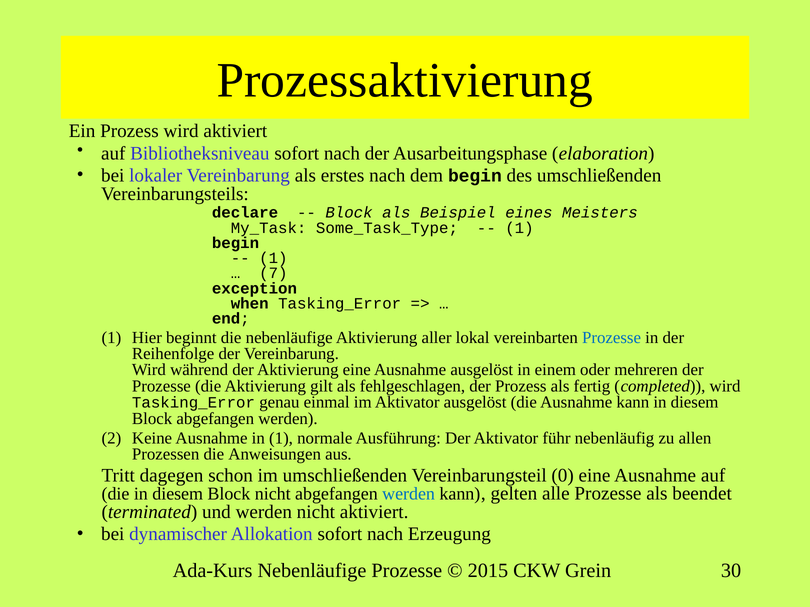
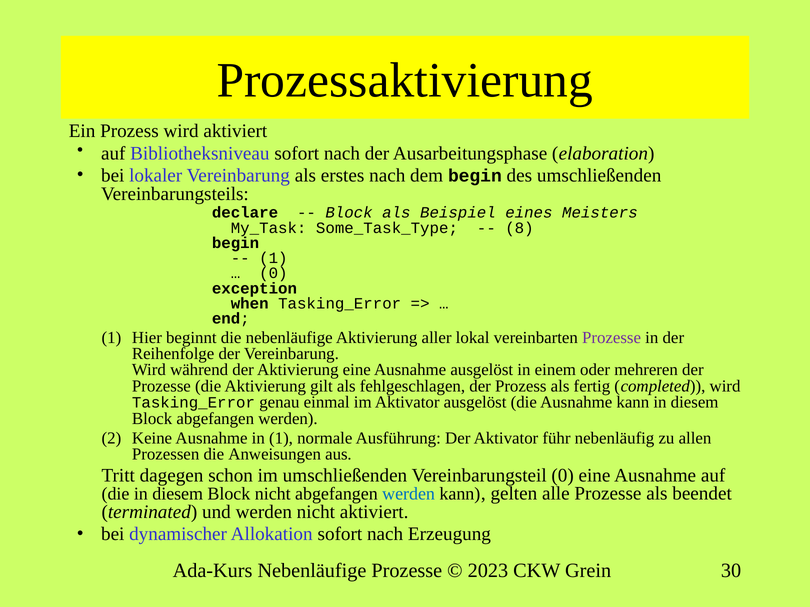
1 at (519, 228): 1 -> 8
7 at (273, 273): 7 -> 0
Prozesse at (612, 338) colour: blue -> purple
2015: 2015 -> 2023
